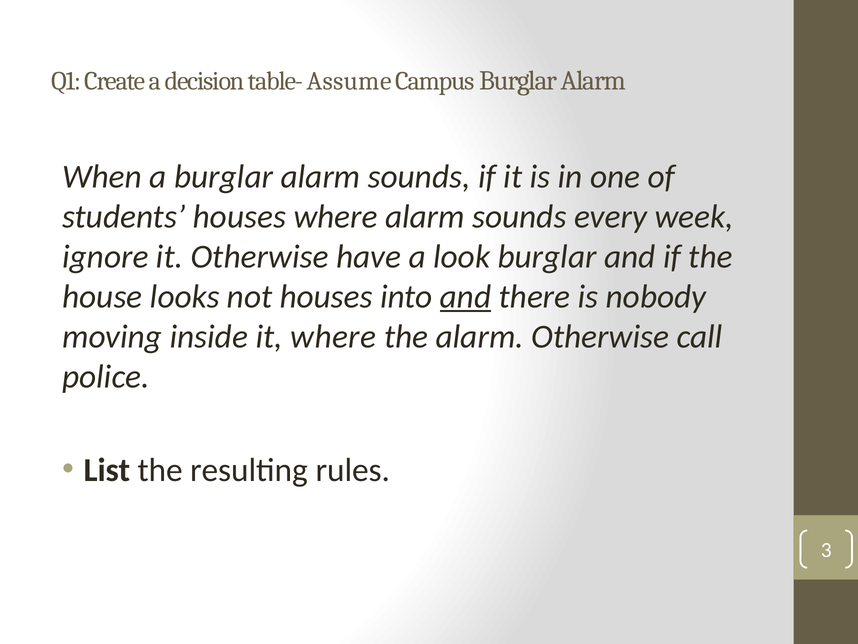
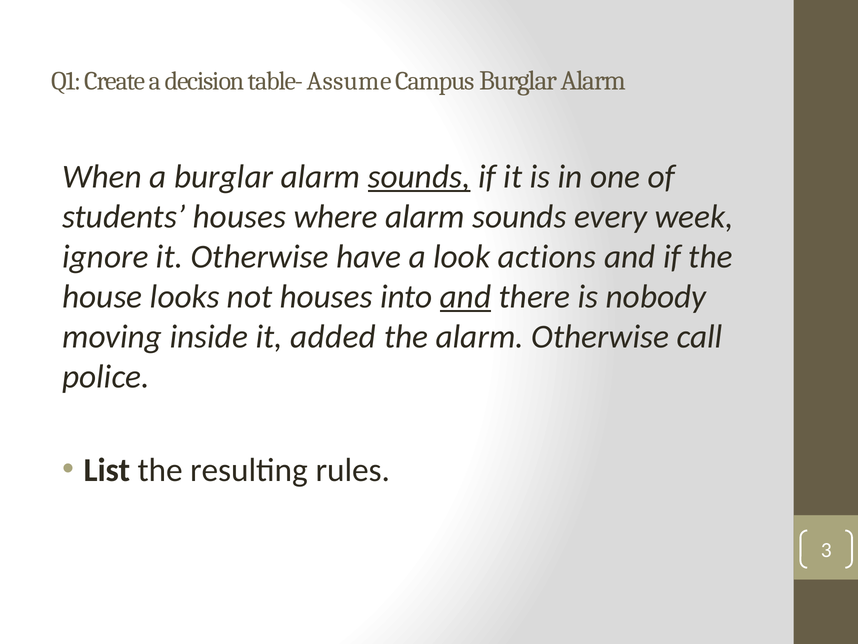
sounds at (419, 177) underline: none -> present
look burglar: burglar -> actions
it where: where -> added
